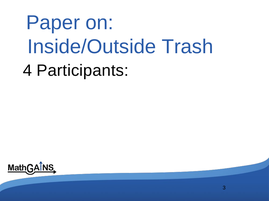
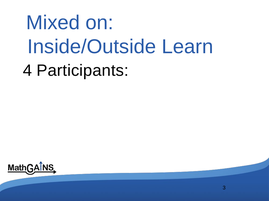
Paper: Paper -> Mixed
Trash: Trash -> Learn
